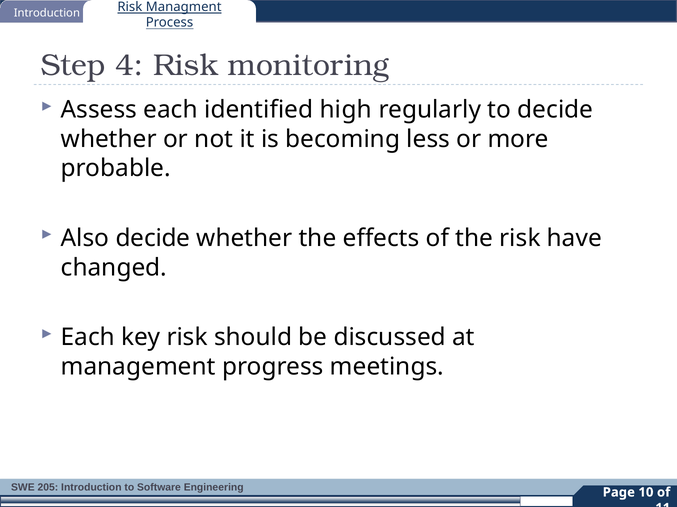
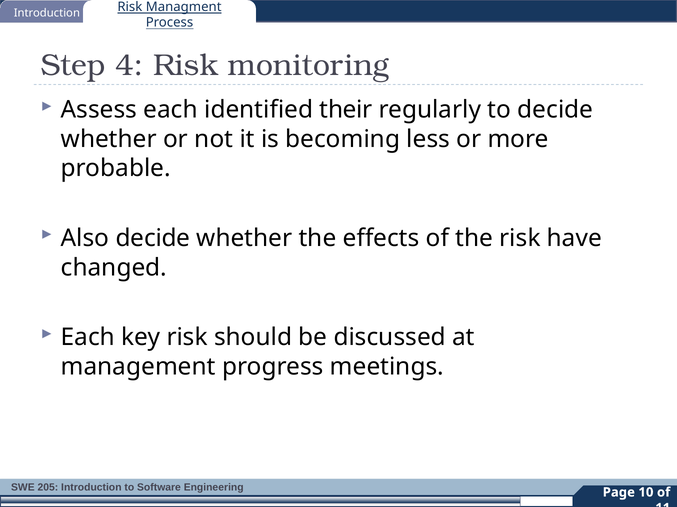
high: high -> their
